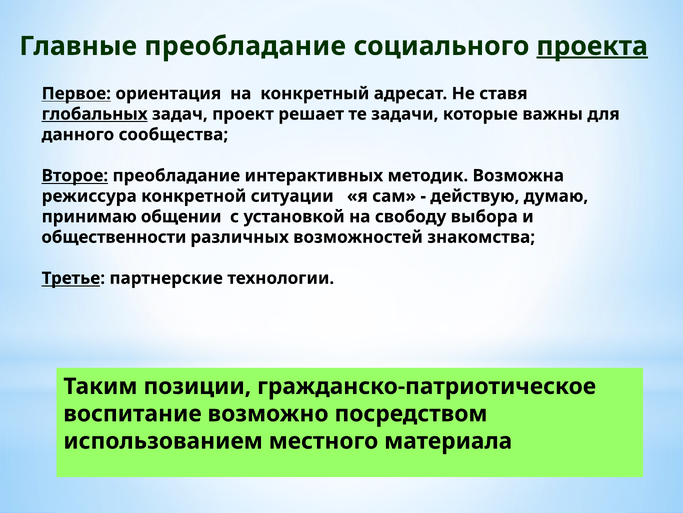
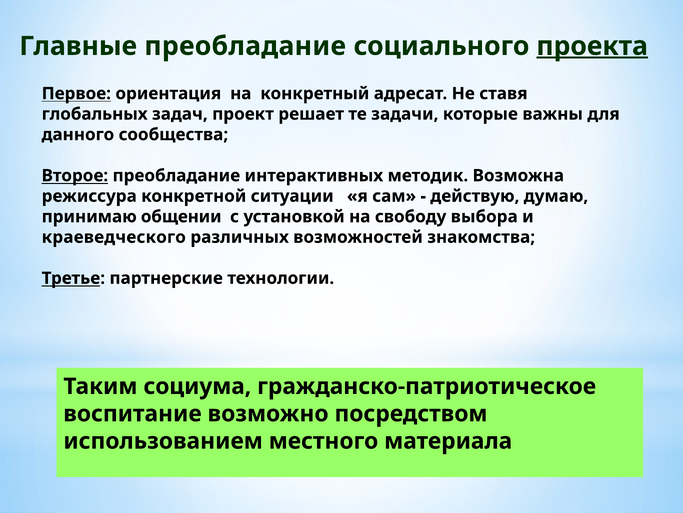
глобальных underline: present -> none
общественности: общественности -> краеведческого
позиции: позиции -> социума
